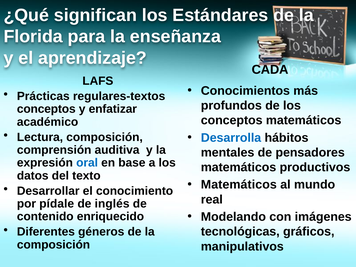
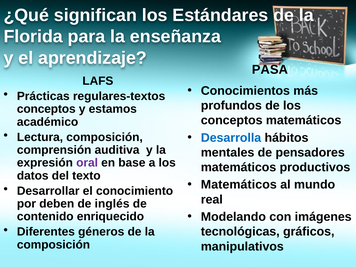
CADA: CADA -> PASA
enfatizar: enfatizar -> estamos
oral colour: blue -> purple
pídale: pídale -> deben
